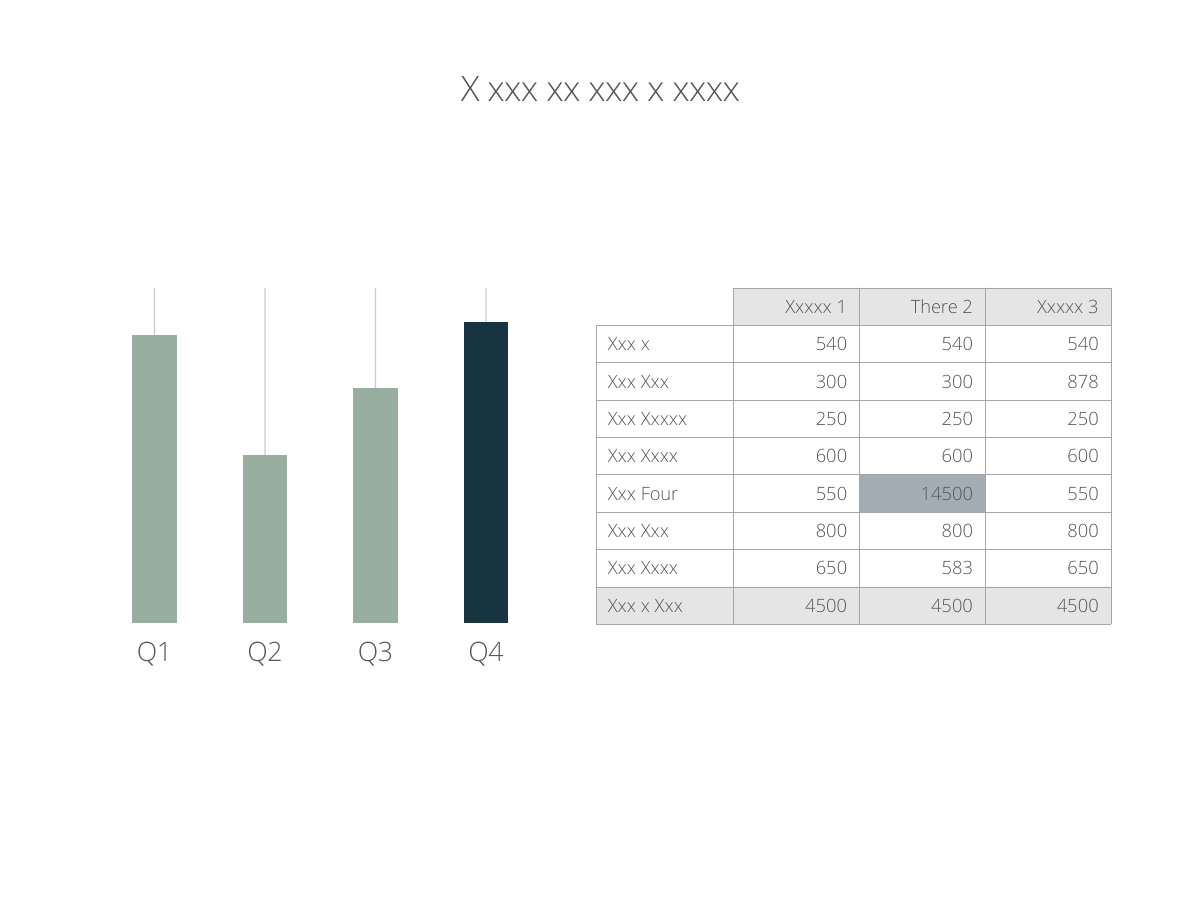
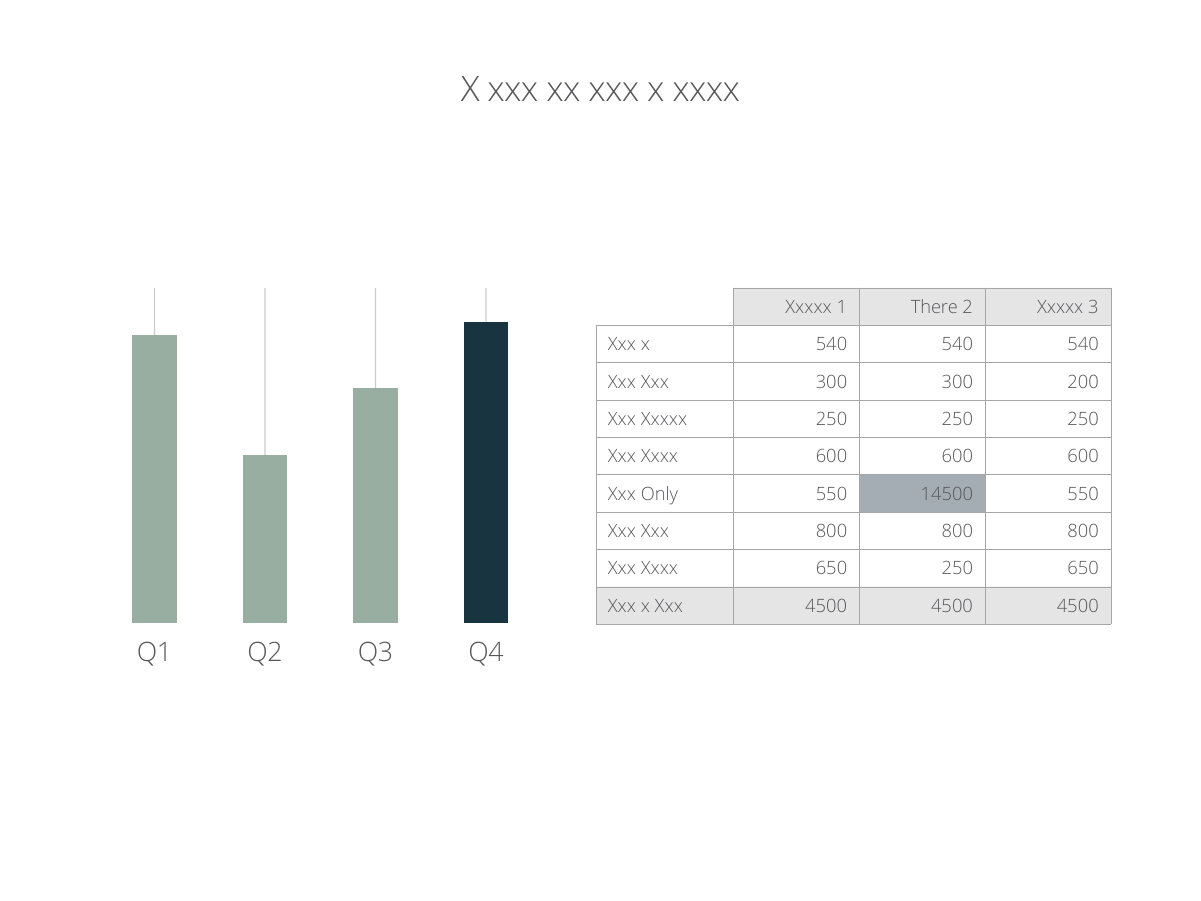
878: 878 -> 200
Four: Four -> Only
650 583: 583 -> 250
